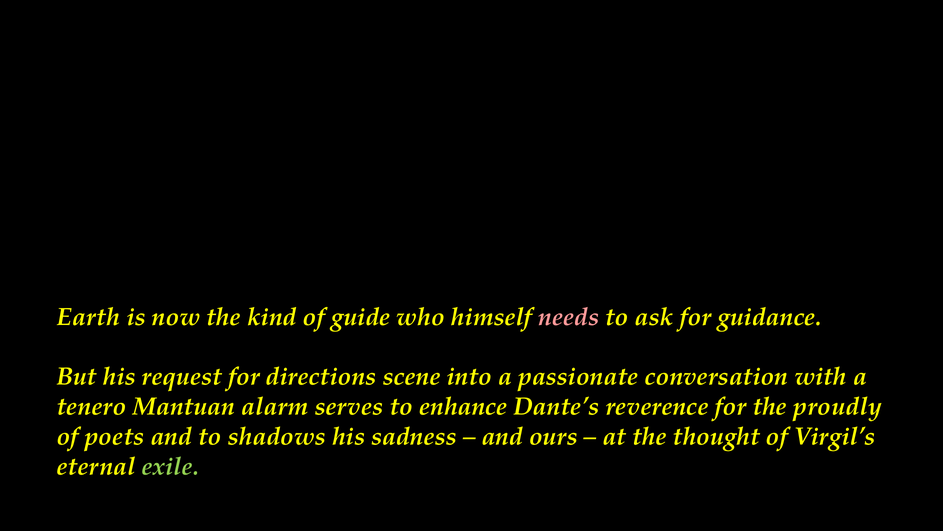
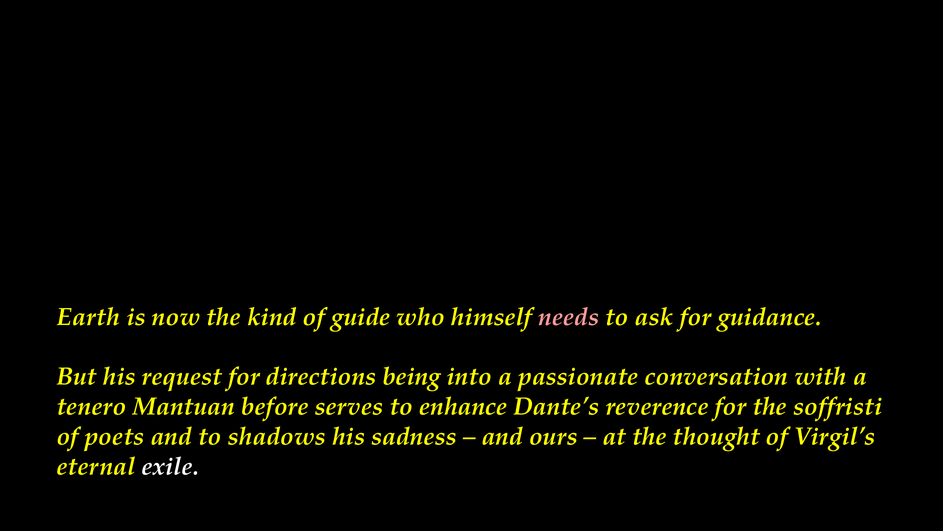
scene: scene -> being
alarm: alarm -> before
proudly: proudly -> soffristi
exile colour: light green -> white
